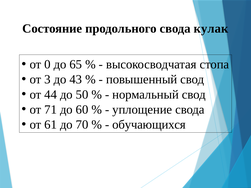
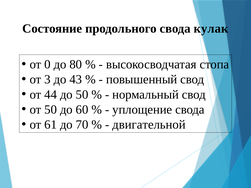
65: 65 -> 80
от 71: 71 -> 50
обучающихся: обучающихся -> двигательной
